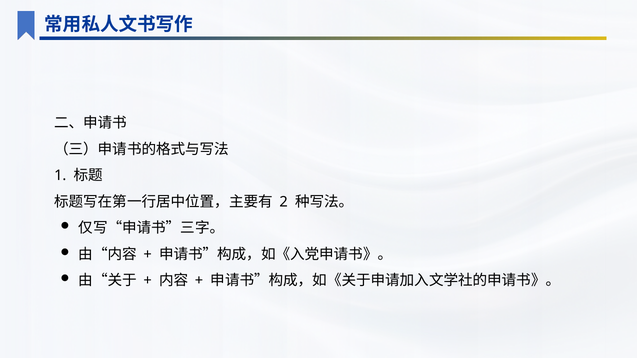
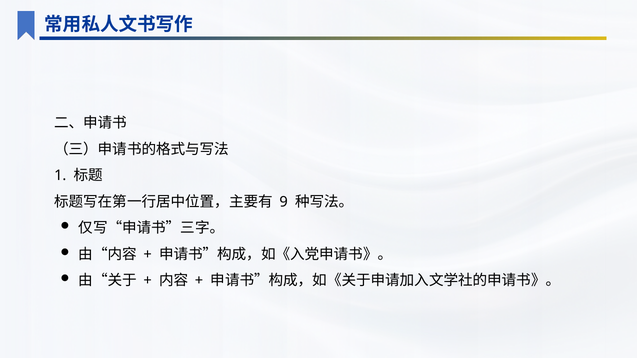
2: 2 -> 9
